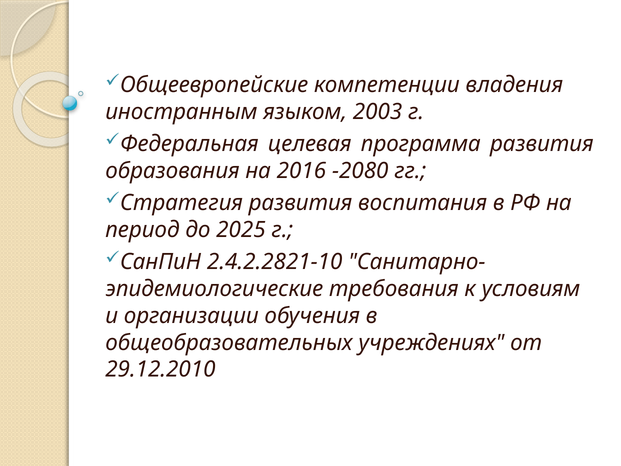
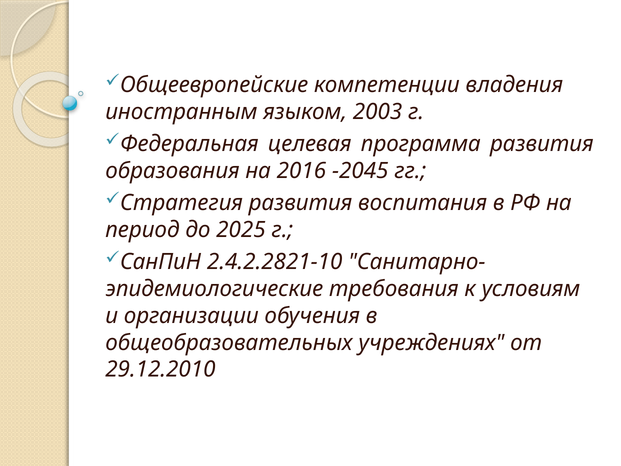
-2080: -2080 -> -2045
